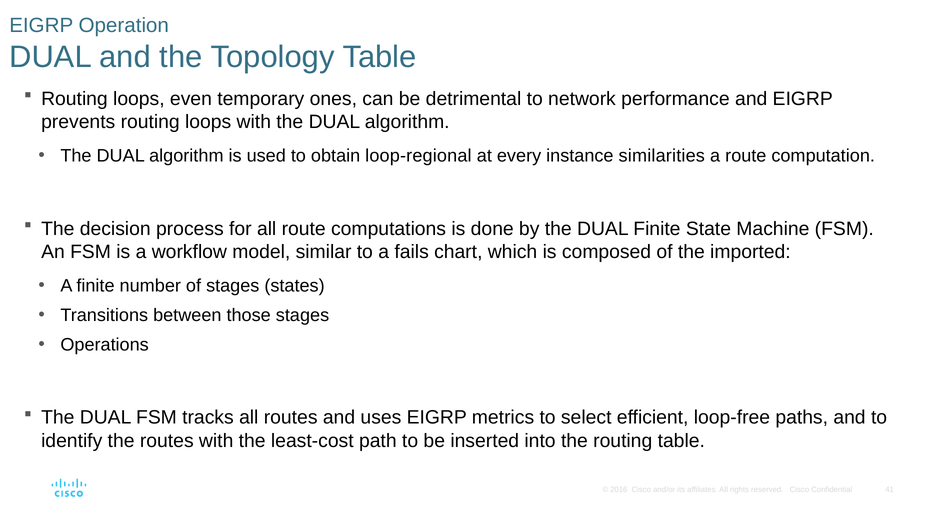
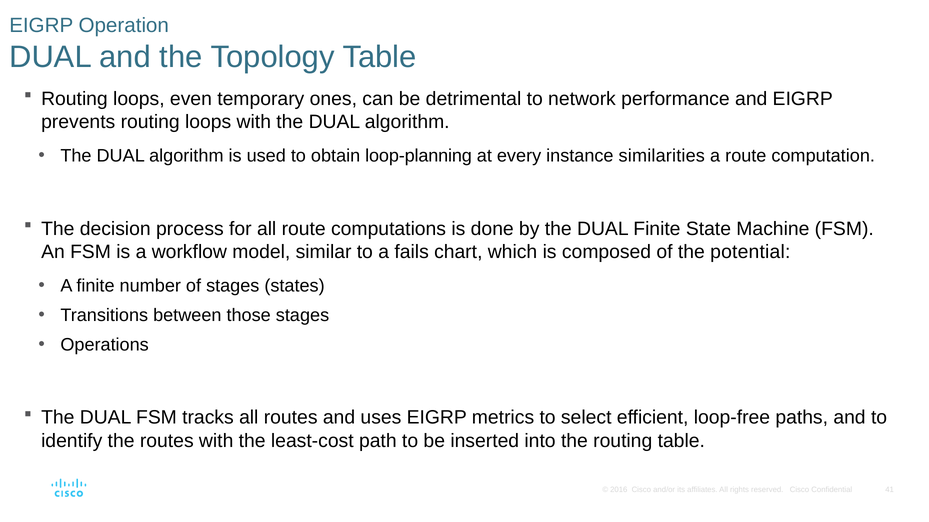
loop-regional: loop-regional -> loop-planning
imported: imported -> potential
